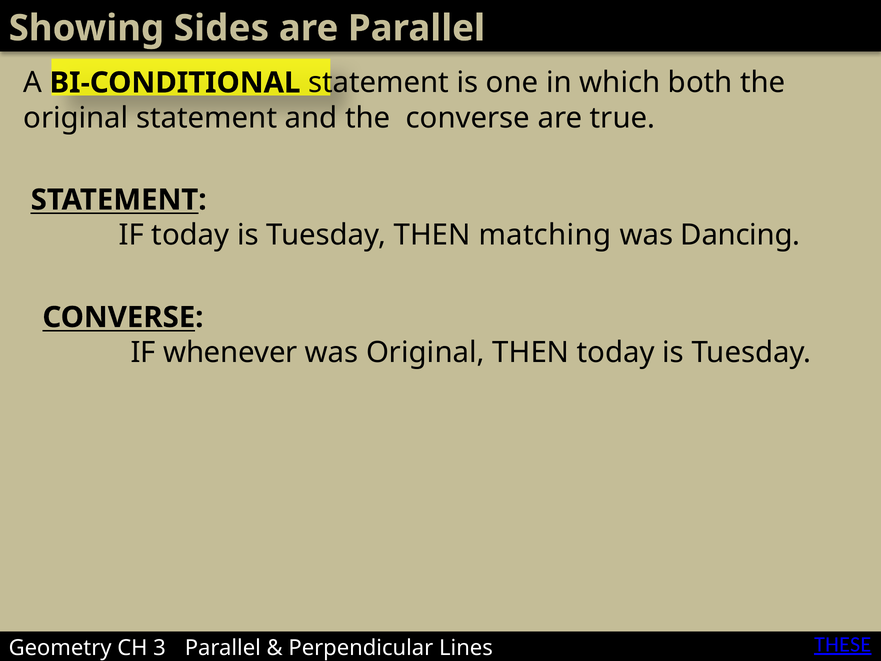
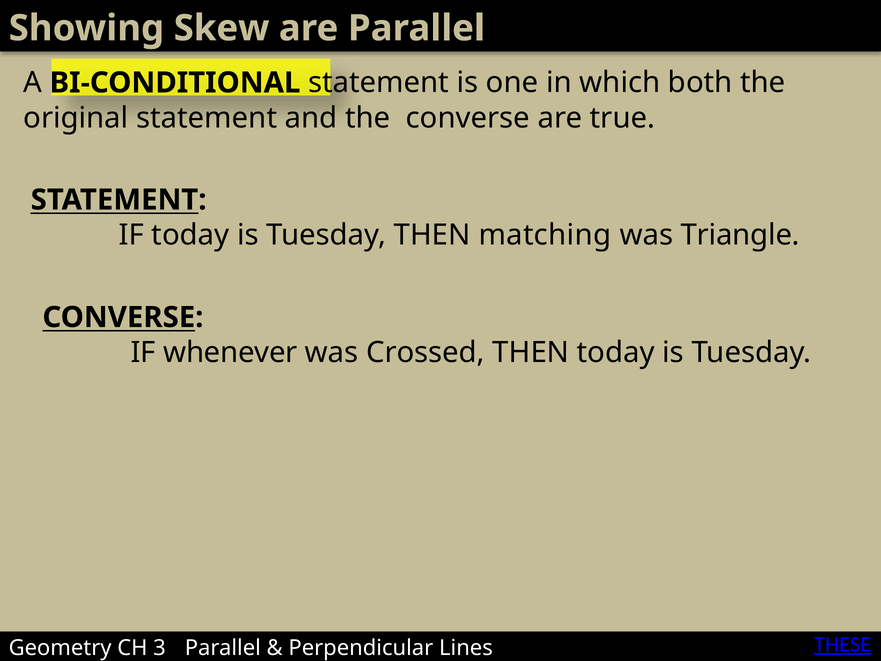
Sides: Sides -> Skew
Dancing: Dancing -> Triangle
was Original: Original -> Crossed
